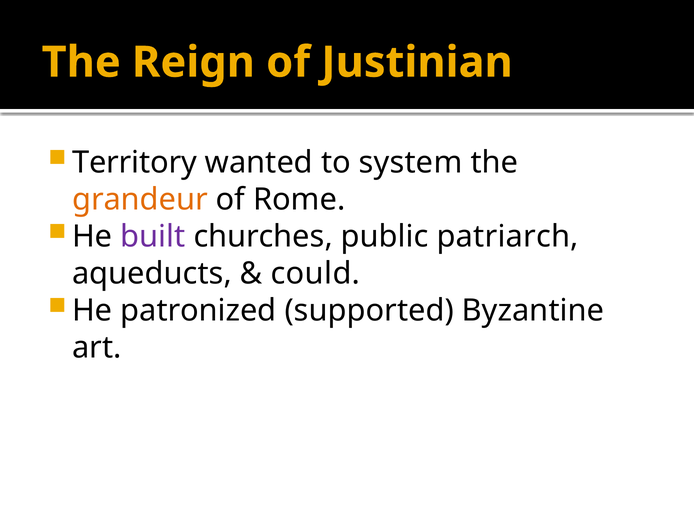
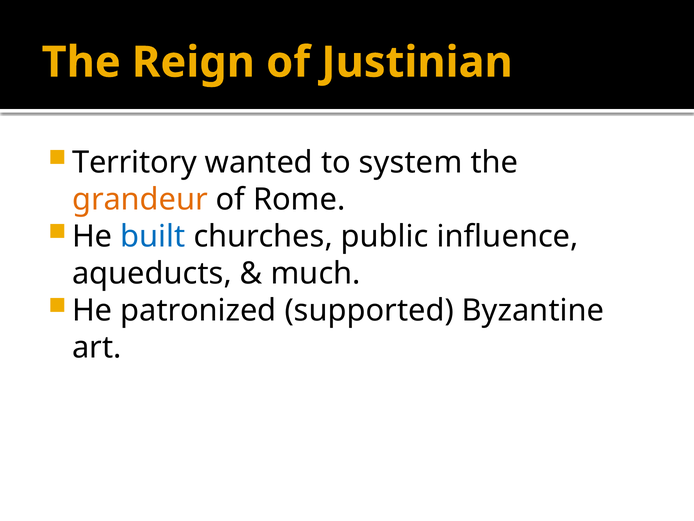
built colour: purple -> blue
patriarch: patriarch -> influence
could: could -> much
